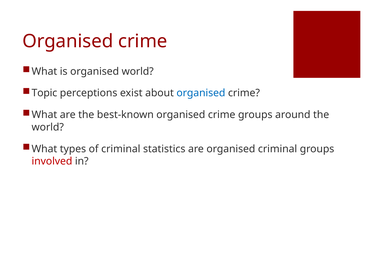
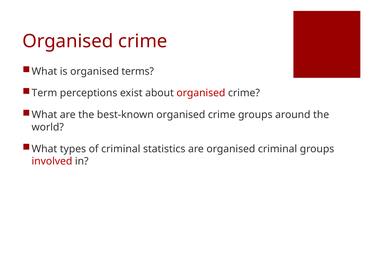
organised world: world -> terms
Topic: Topic -> Term
organised at (201, 93) colour: blue -> red
